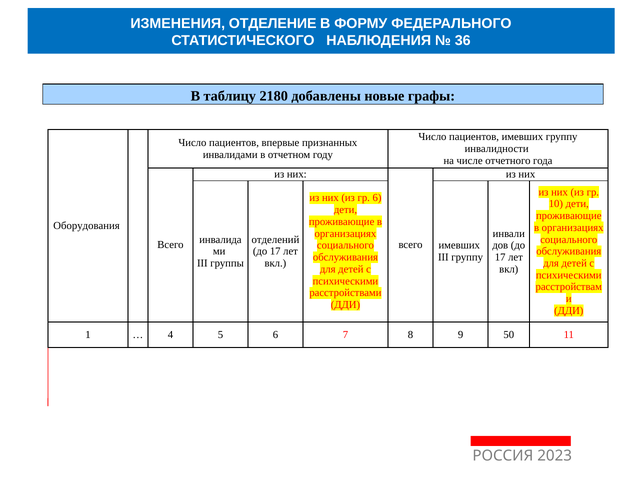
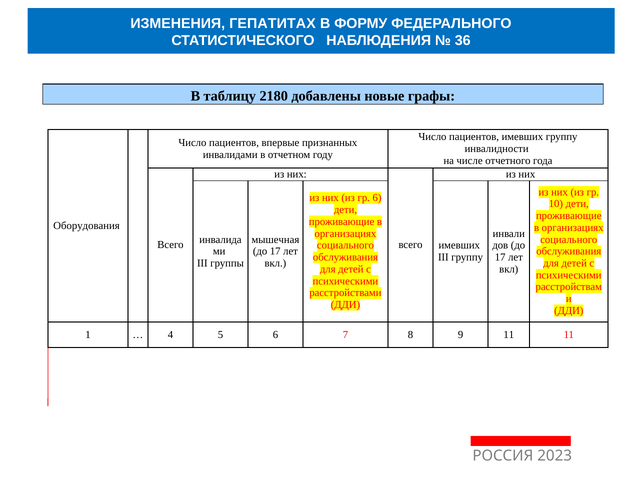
ОТДЕЛЕНИЕ: ОТДЕЛЕНИЕ -> ГЕПАТИТАХ
отделений: отделений -> мышечная
9 50: 50 -> 11
